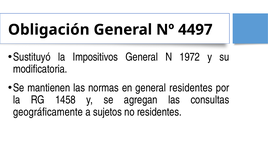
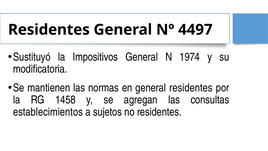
Obligación at (49, 30): Obligación -> Residentes
1972: 1972 -> 1974
geográficamente: geográficamente -> establecimientos
